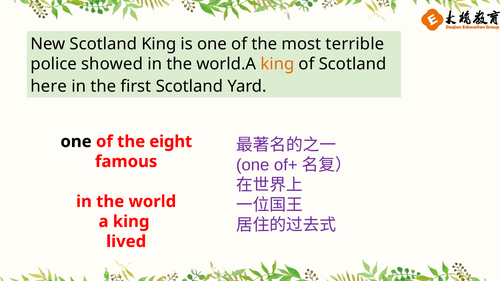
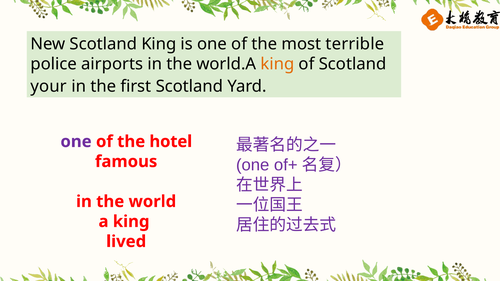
showed: showed -> airports
here: here -> your
one at (76, 142) colour: black -> purple
eight: eight -> hotel
